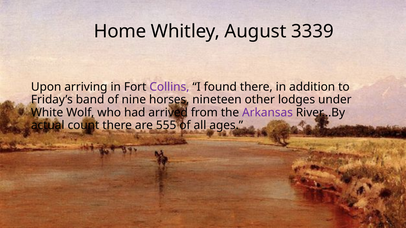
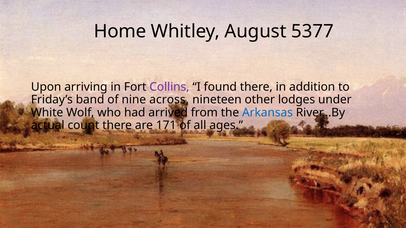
3339: 3339 -> 5377
horses: horses -> across
Arkansas colour: purple -> blue
555: 555 -> 171
